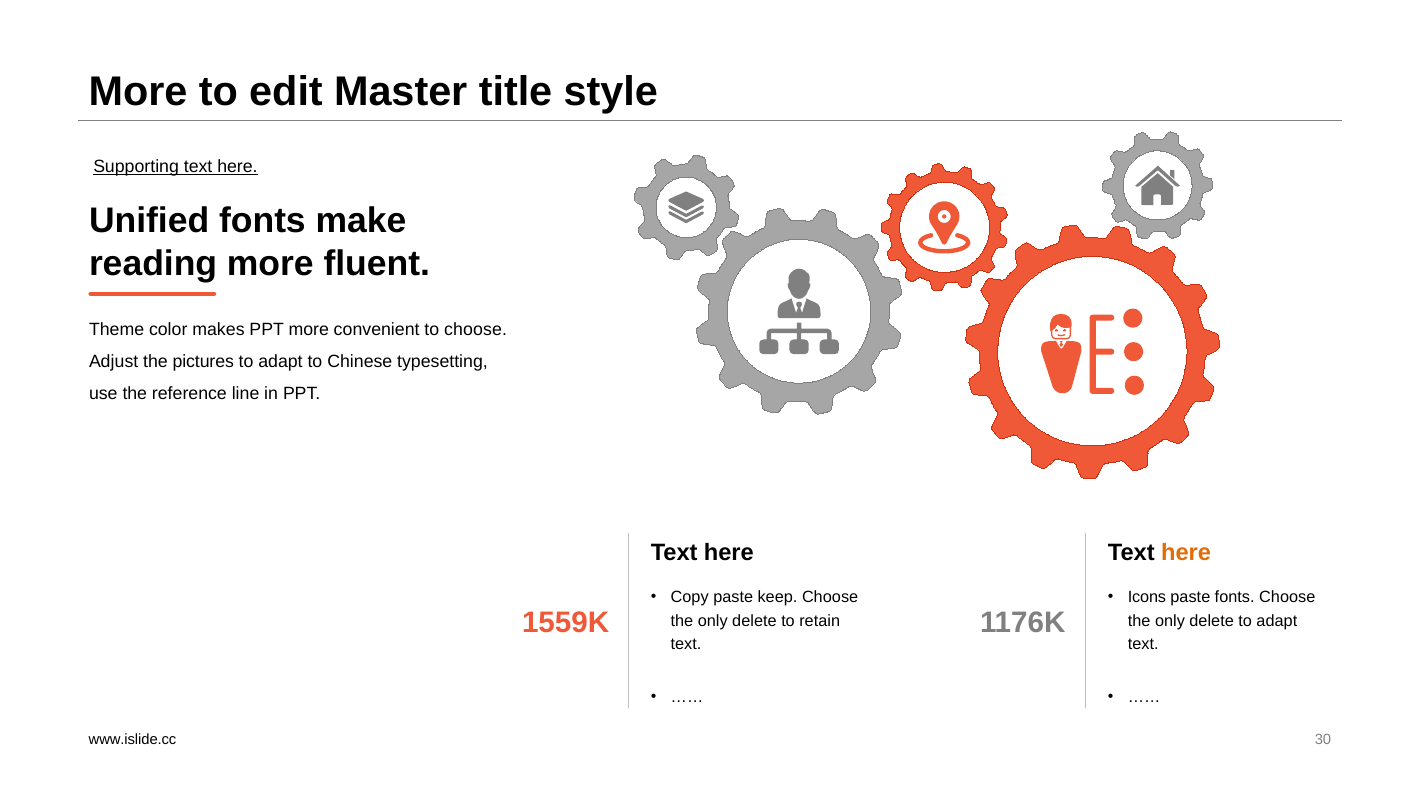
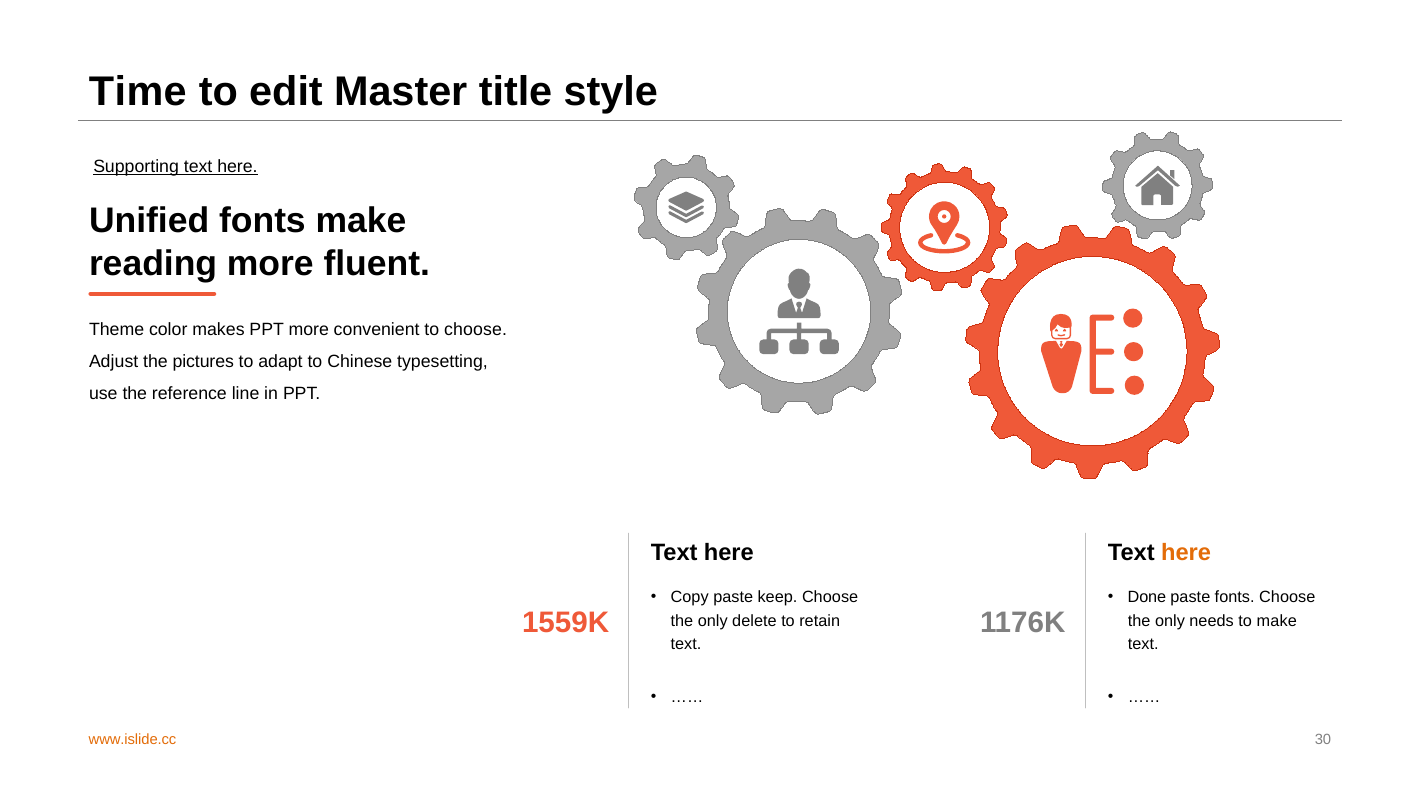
More at (138, 92): More -> Time
Icons: Icons -> Done
delete at (1212, 621): delete -> needs
adapt at (1277, 621): adapt -> make
www.islide.cc colour: black -> orange
